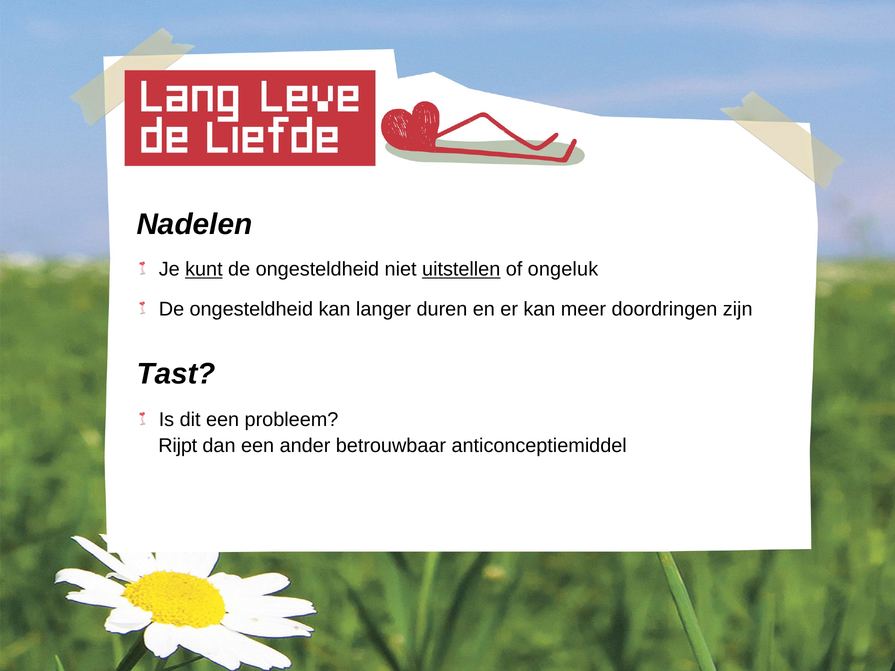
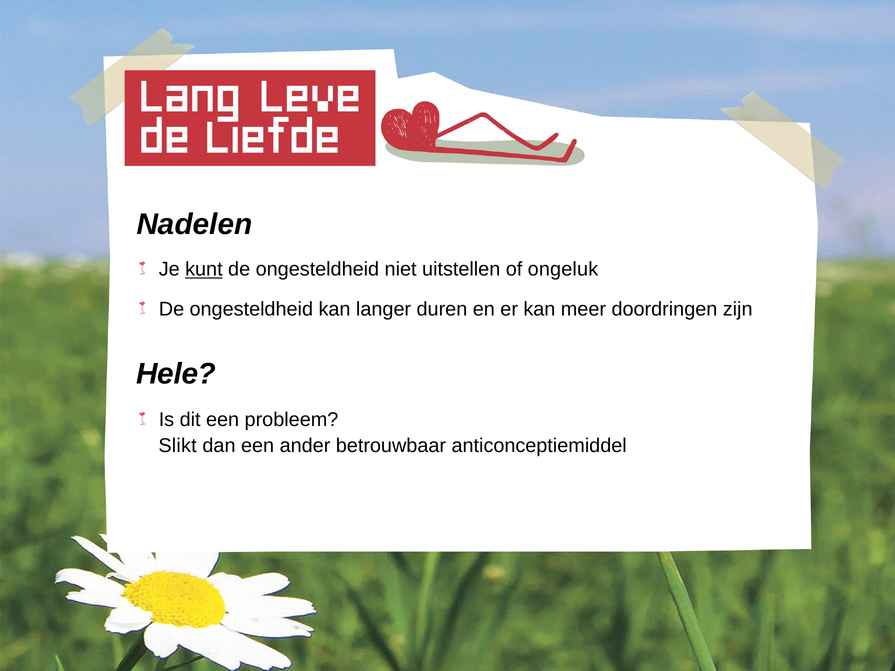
uitstellen underline: present -> none
Tast: Tast -> Hele
Rijpt: Rijpt -> Slikt
